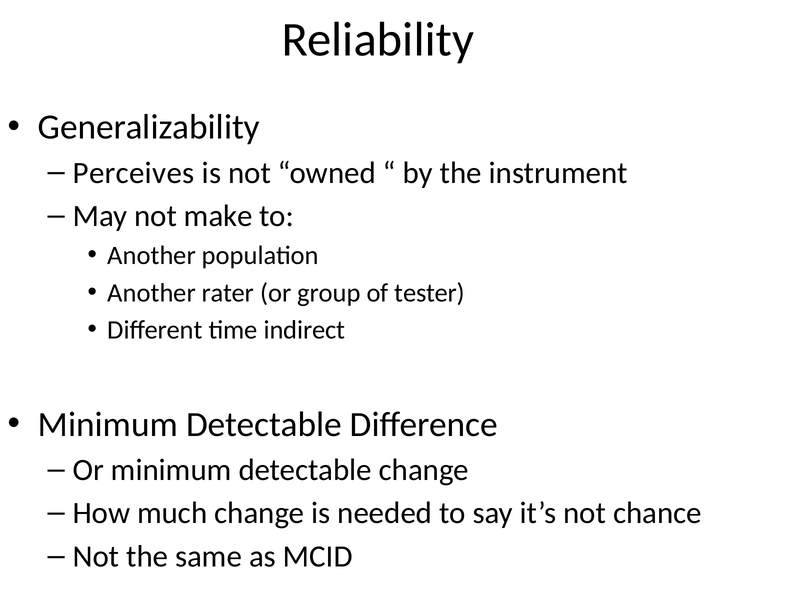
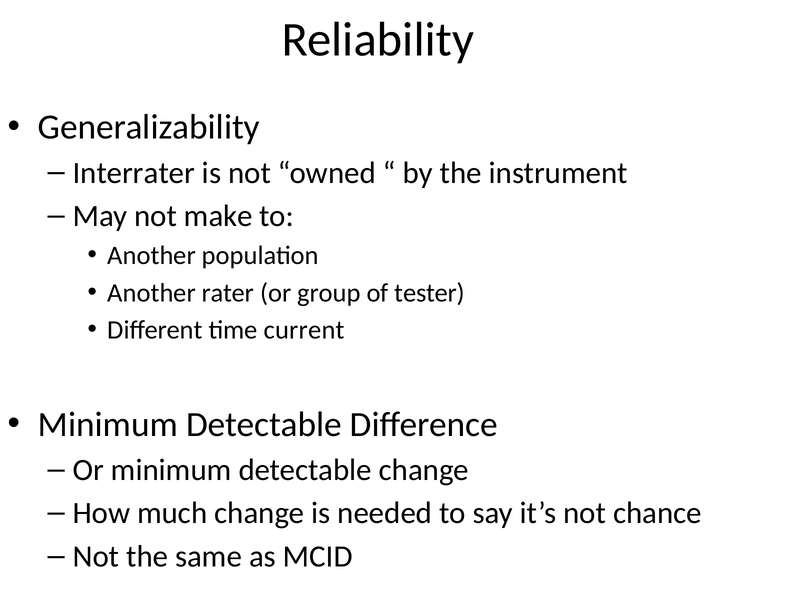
Perceives: Perceives -> Interrater
indirect: indirect -> current
